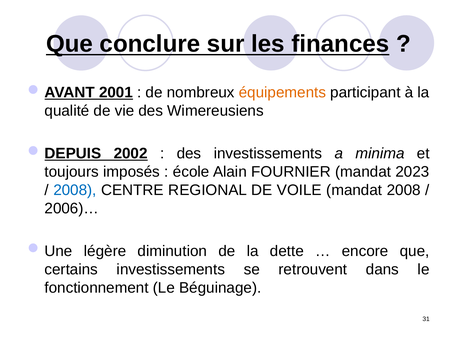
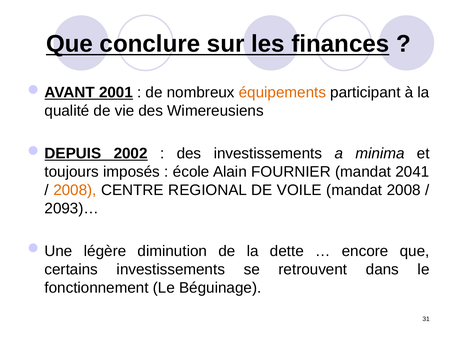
2023: 2023 -> 2041
2008 at (75, 190) colour: blue -> orange
2006)…: 2006)… -> 2093)…
